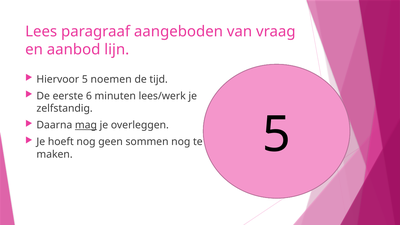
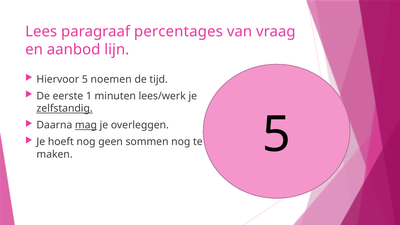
aangeboden: aangeboden -> percentages
6: 6 -> 1
zelfstandig underline: none -> present
